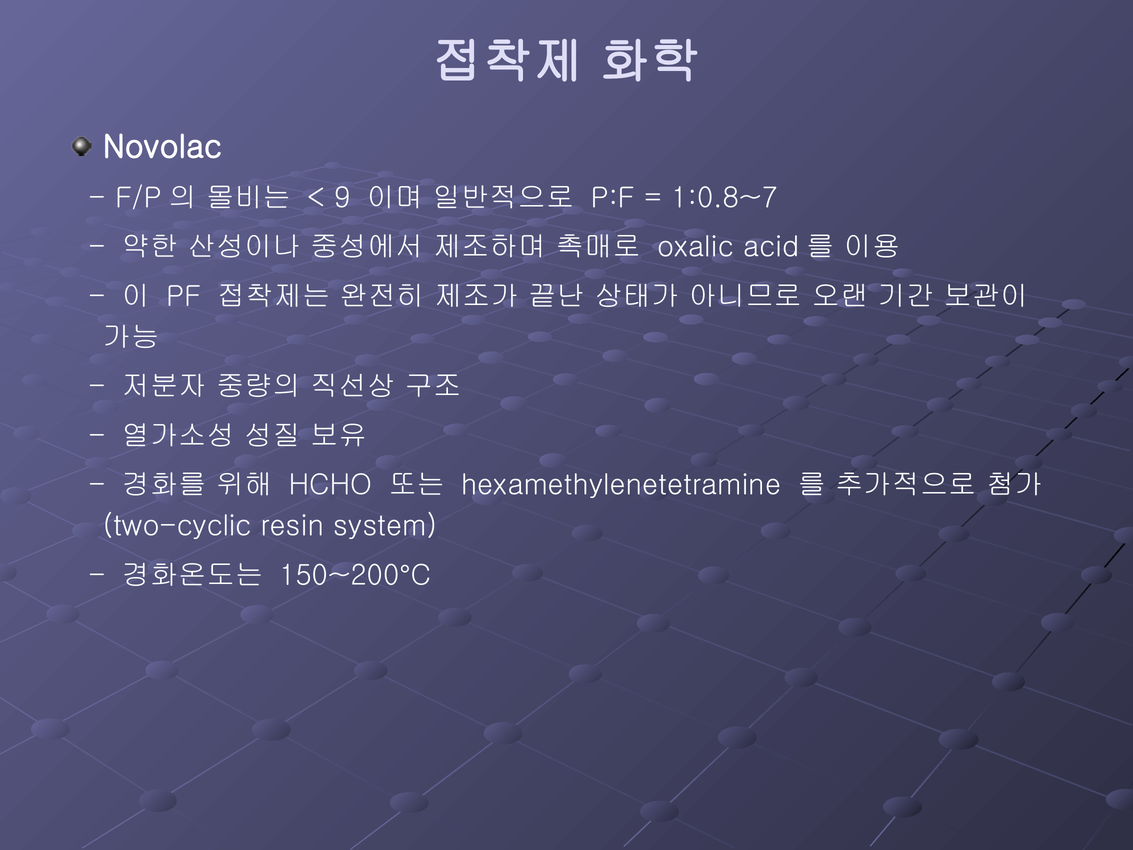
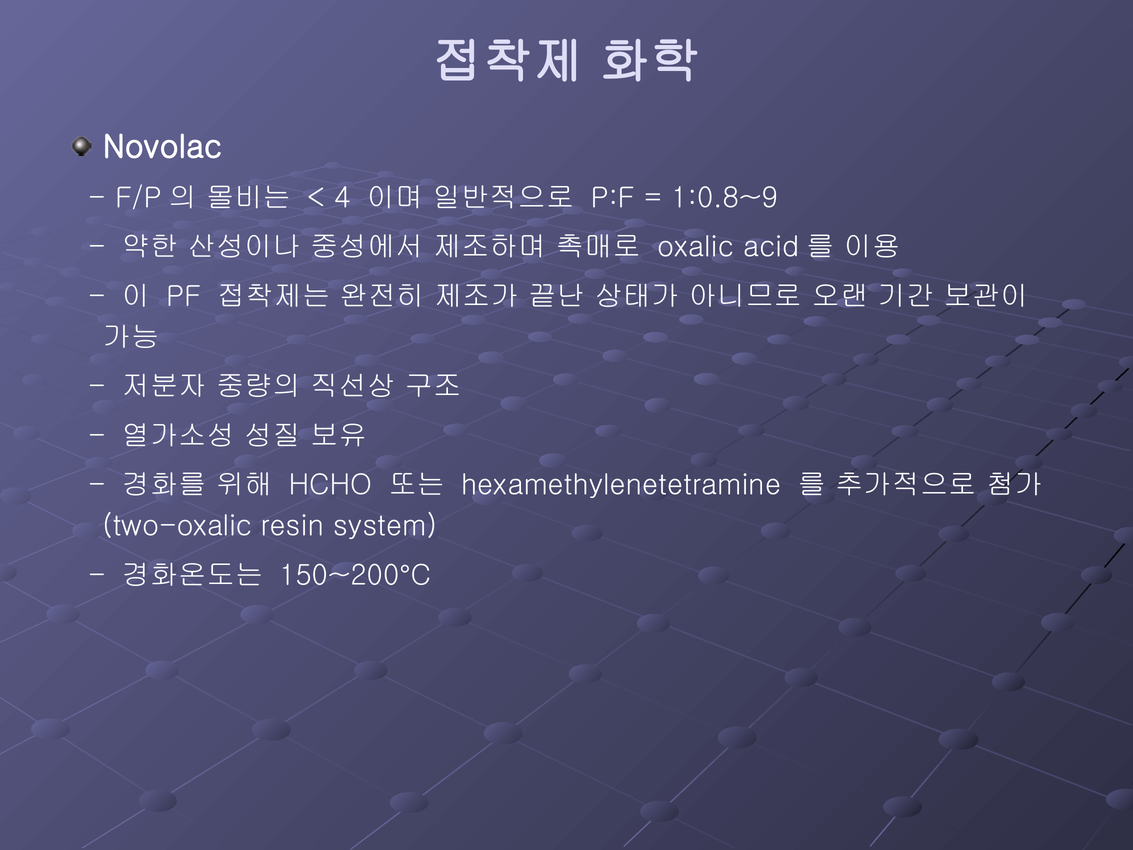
9: 9 -> 4
1:0.8~7: 1:0.8~7 -> 1:0.8~9
two-cyclic: two-cyclic -> two-oxalic
